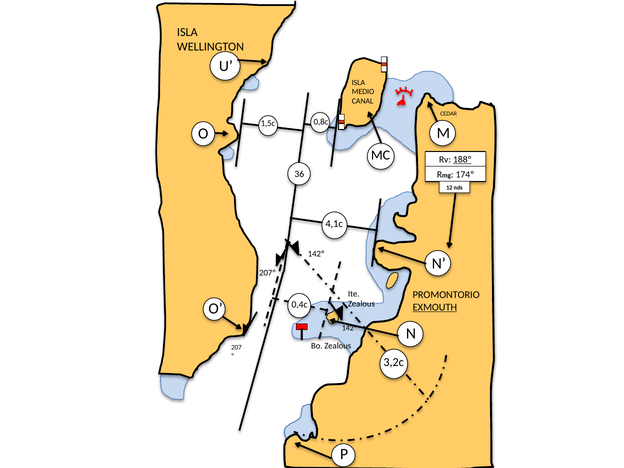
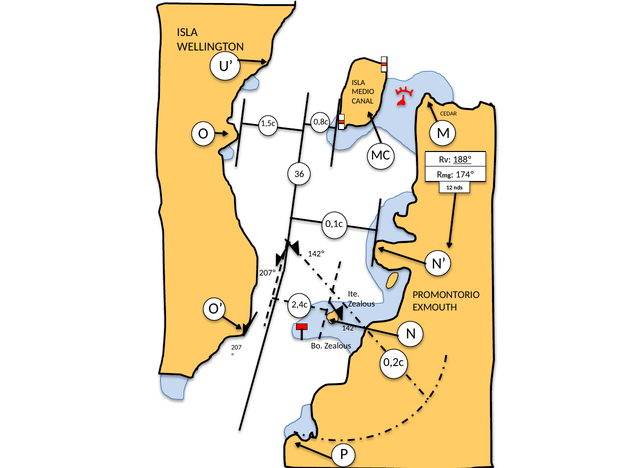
4,1c: 4,1c -> 0,1c
0,4c: 0,4c -> 2,4c
EXMOUTH underline: present -> none
3,2c: 3,2c -> 0,2c
